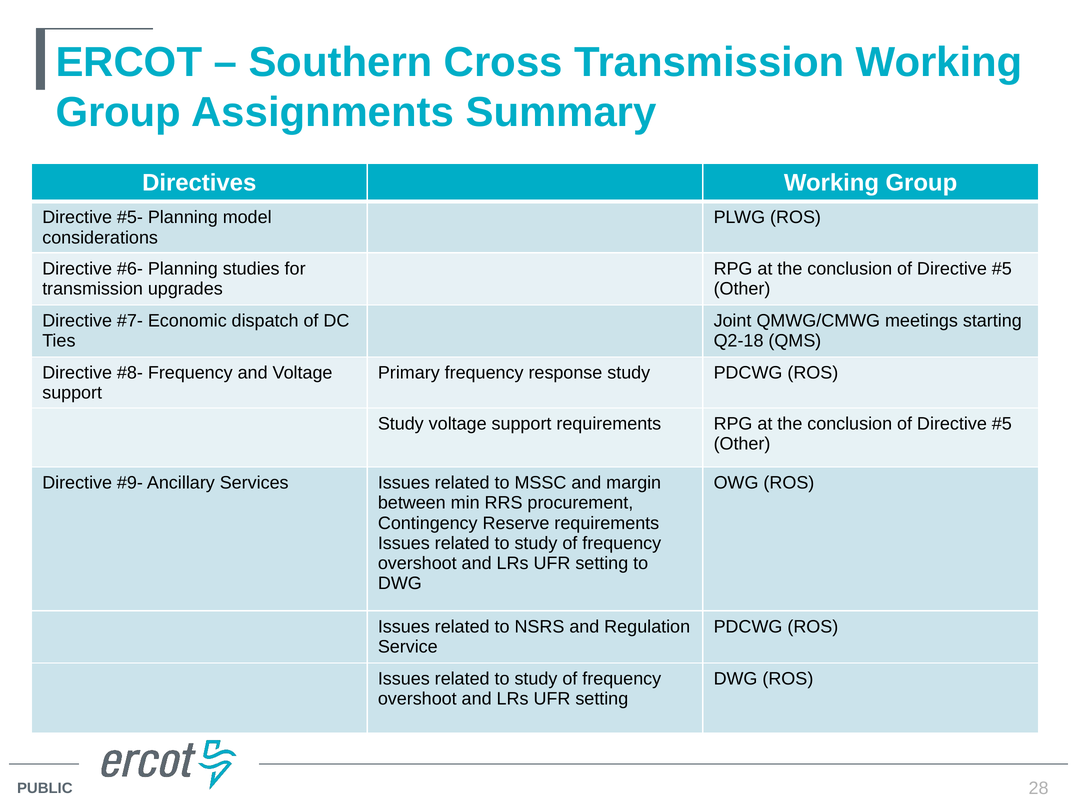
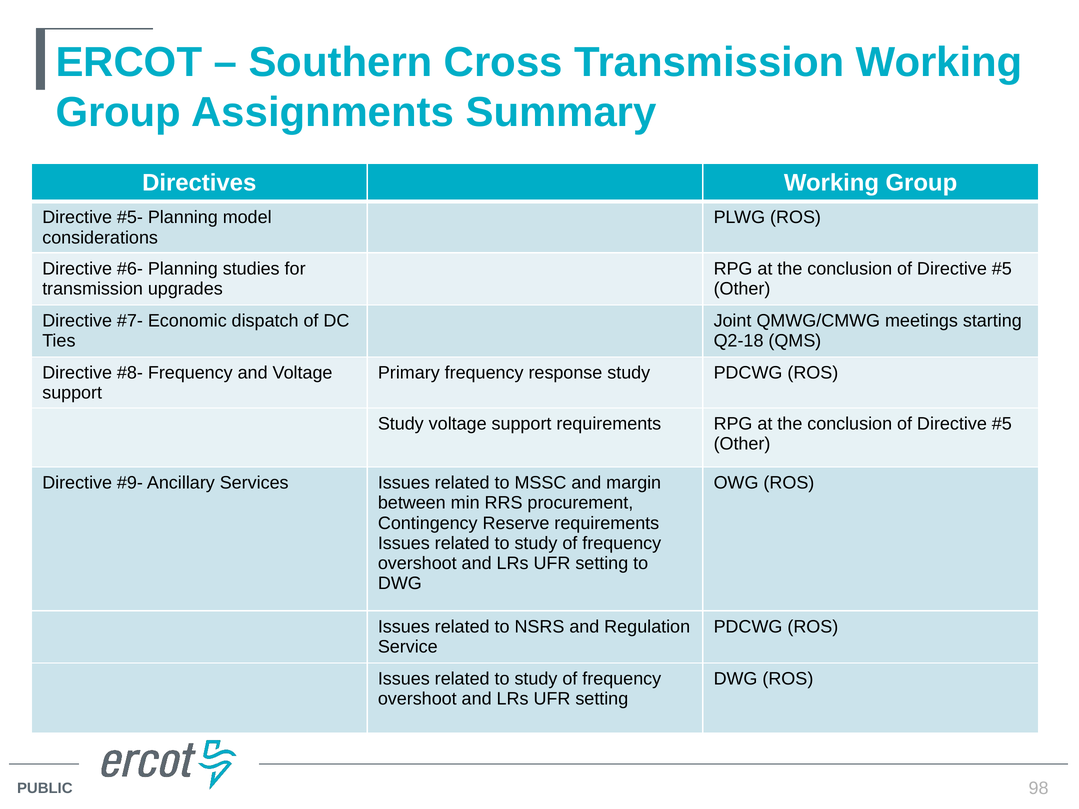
28: 28 -> 98
